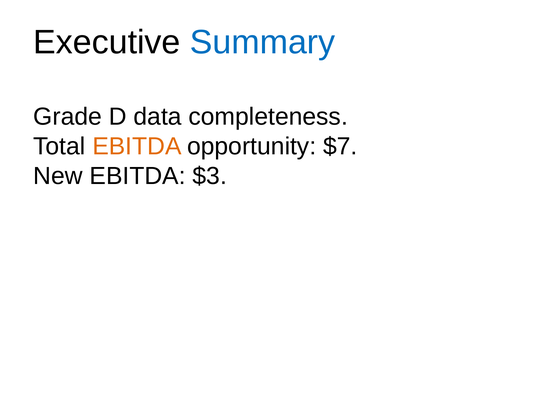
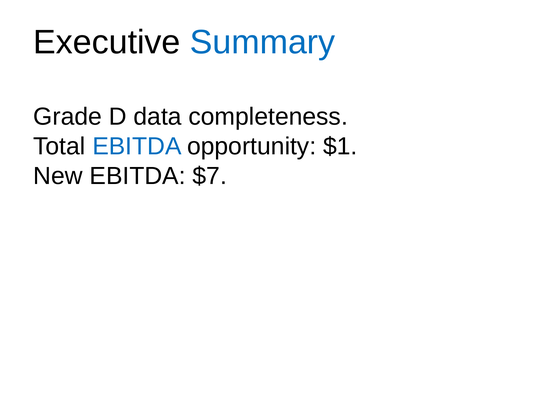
EBITDA at (137, 146) colour: orange -> blue
$7: $7 -> $1
$3: $3 -> $7
